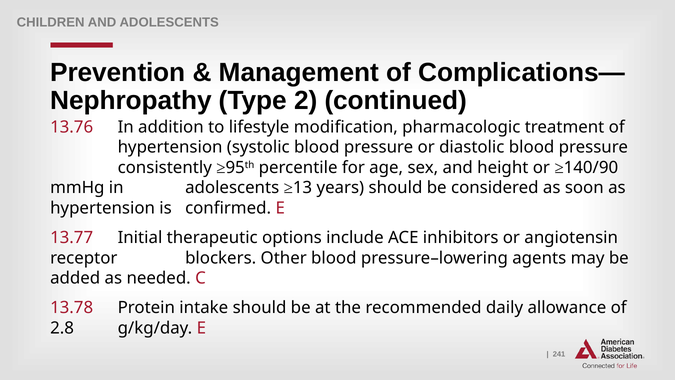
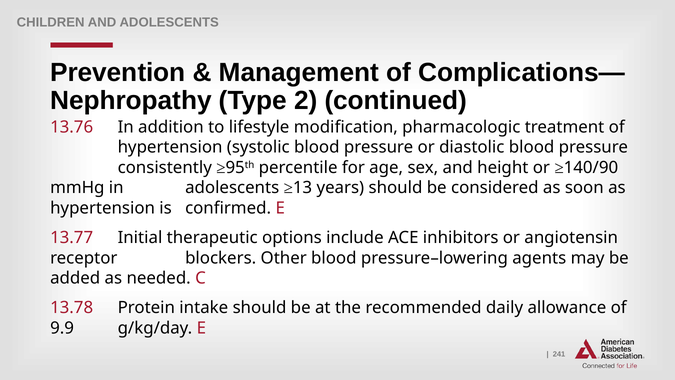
2.8: 2.8 -> 9.9
